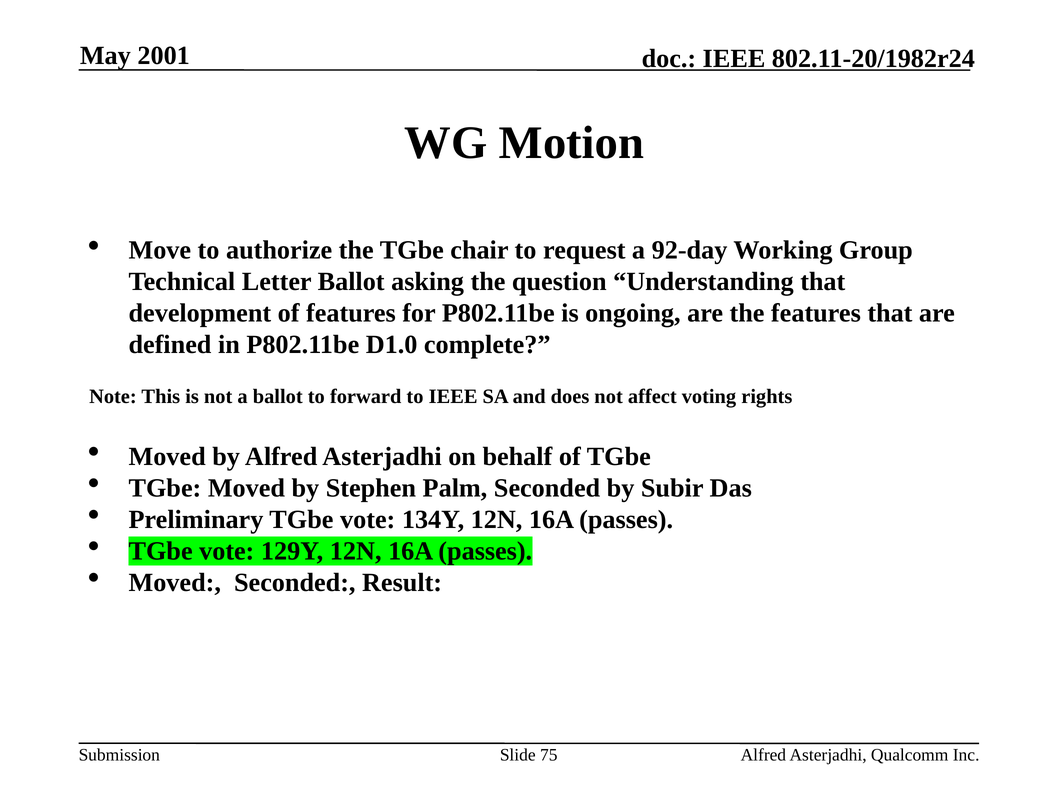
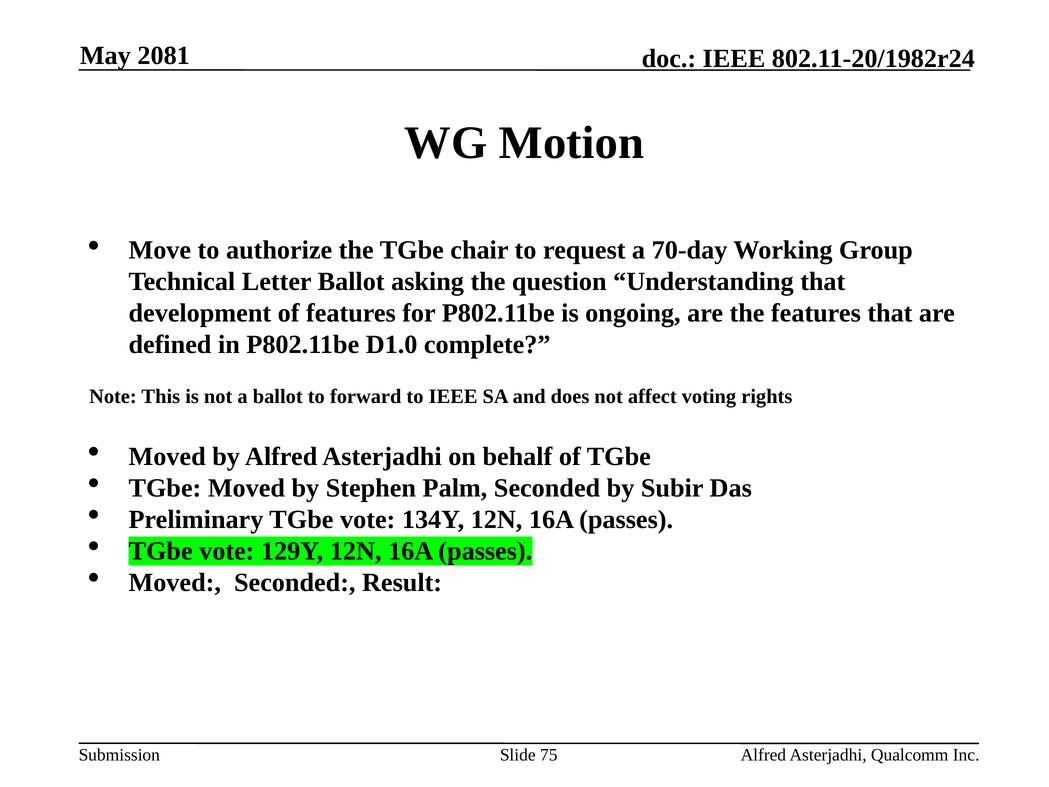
2001: 2001 -> 2081
92-day: 92-day -> 70-day
